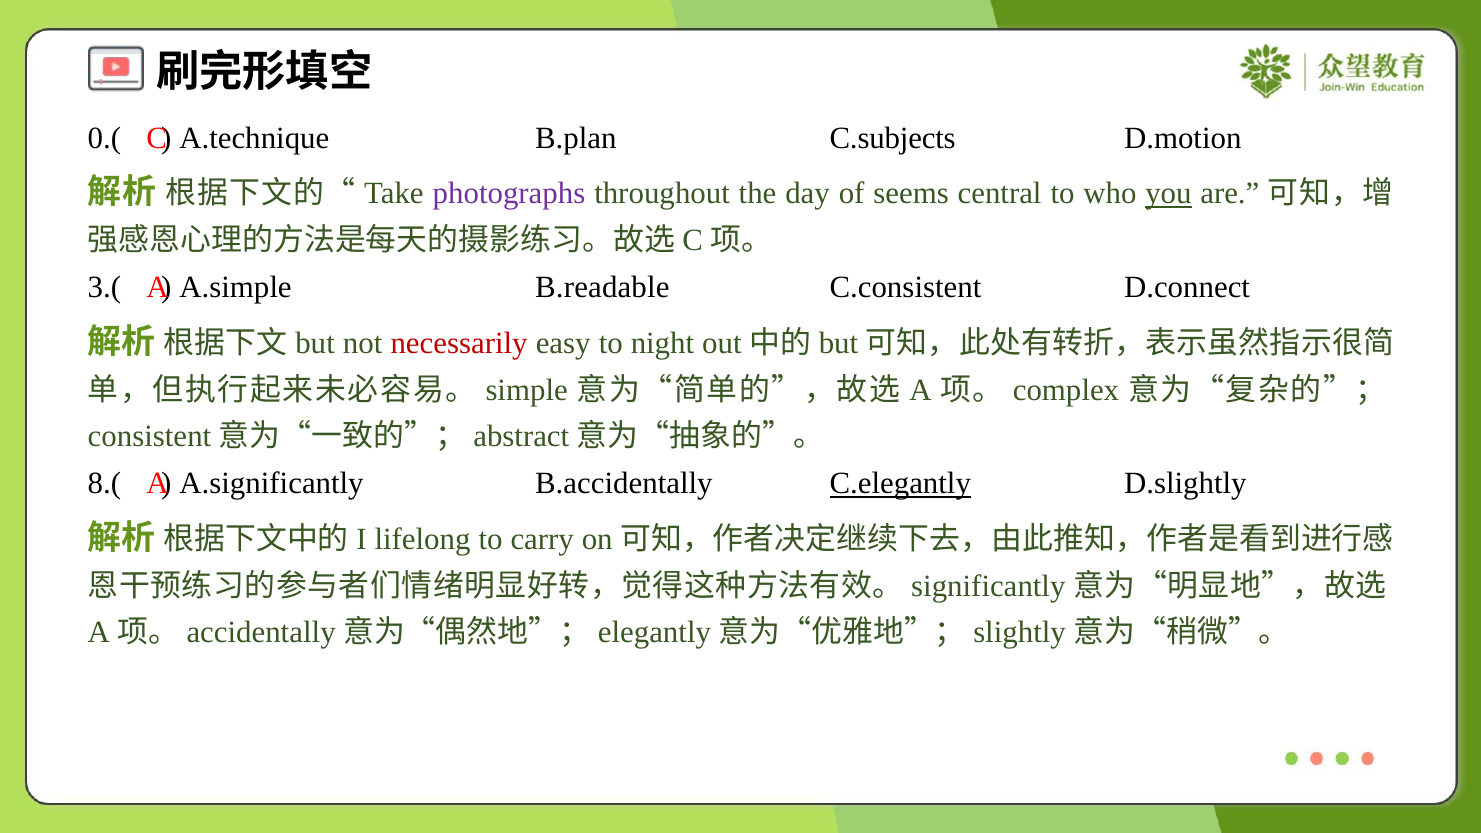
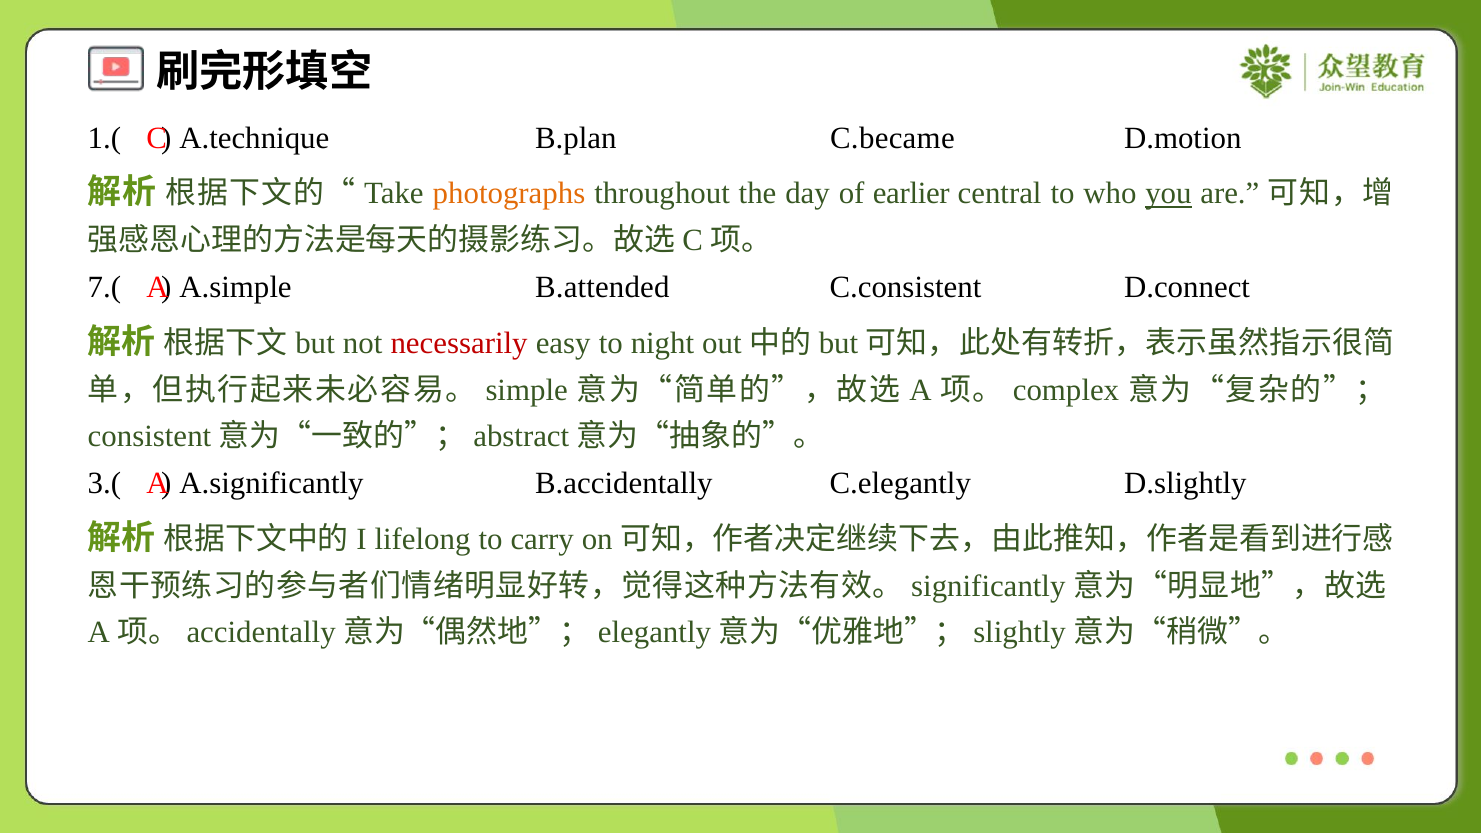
0.(: 0.( -> 1.(
C.subjects: C.subjects -> C.became
photographs colour: purple -> orange
seems: seems -> earlier
3.(: 3.( -> 7.(
B.readable: B.readable -> B.attended
8.(: 8.( -> 3.(
C.elegantly underline: present -> none
